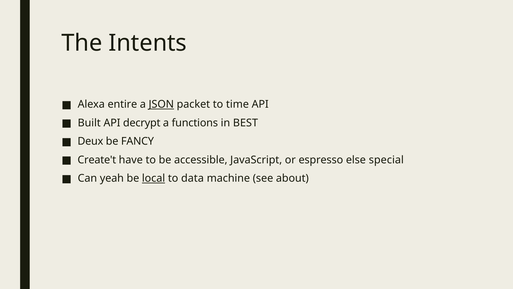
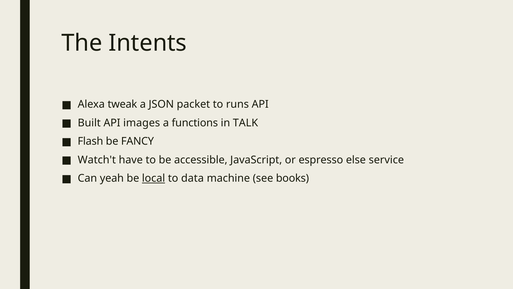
entire: entire -> tweak
JSON underline: present -> none
time: time -> runs
decrypt: decrypt -> images
BEST: BEST -> TALK
Deux: Deux -> Flash
Create't: Create't -> Watch't
special: special -> service
about: about -> books
